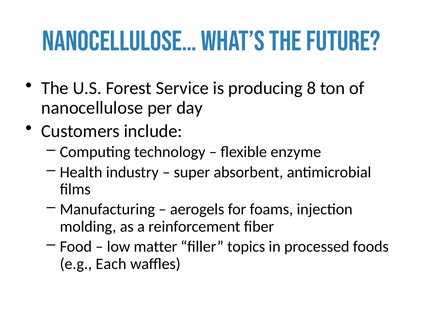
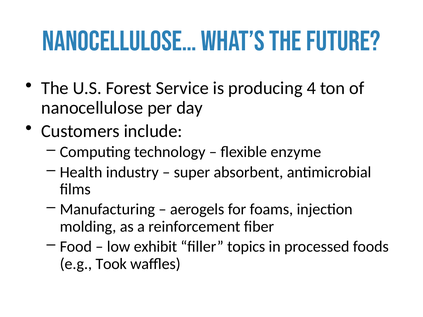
8: 8 -> 4
matter: matter -> exhibit
Each: Each -> Took
